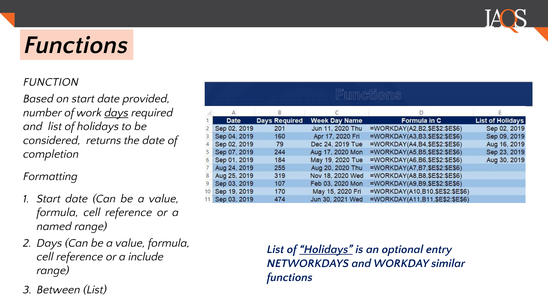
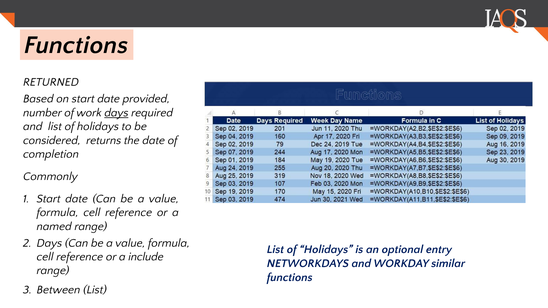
FUNCTION: FUNCTION -> RETURNED
Formatting: Formatting -> Commonly
Holidays at (326, 250) underline: present -> none
